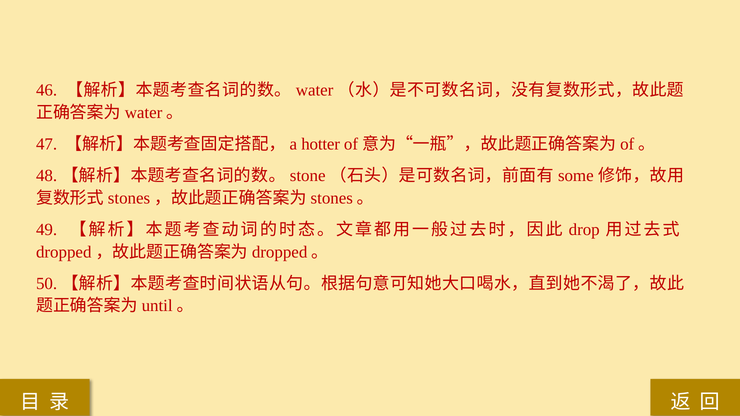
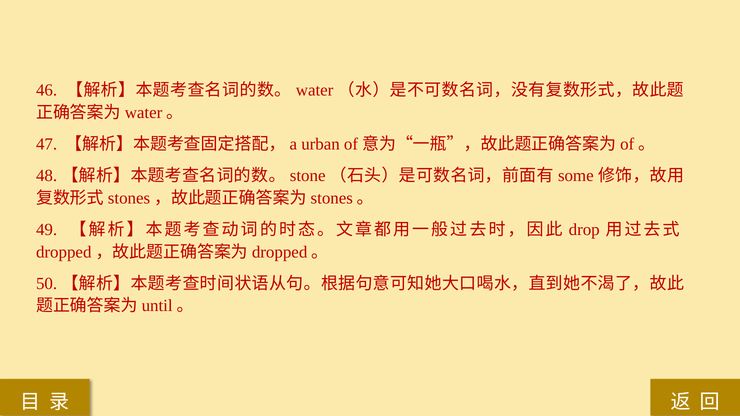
hotter: hotter -> urban
